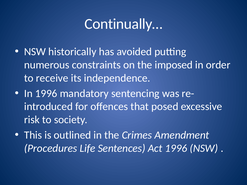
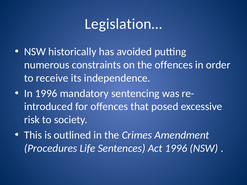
Continually…: Continually… -> Legislation…
the imposed: imposed -> offences
